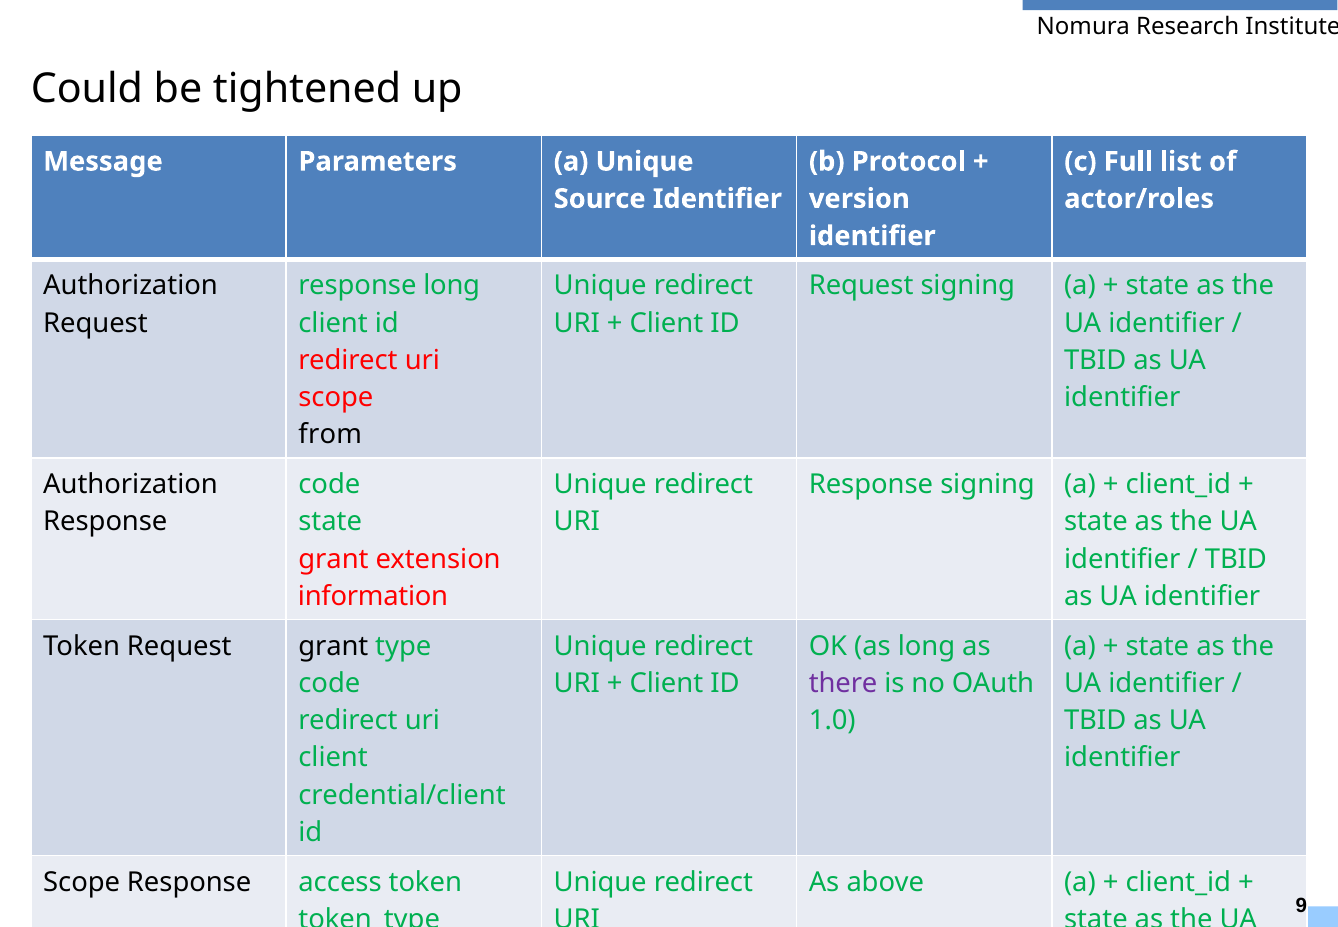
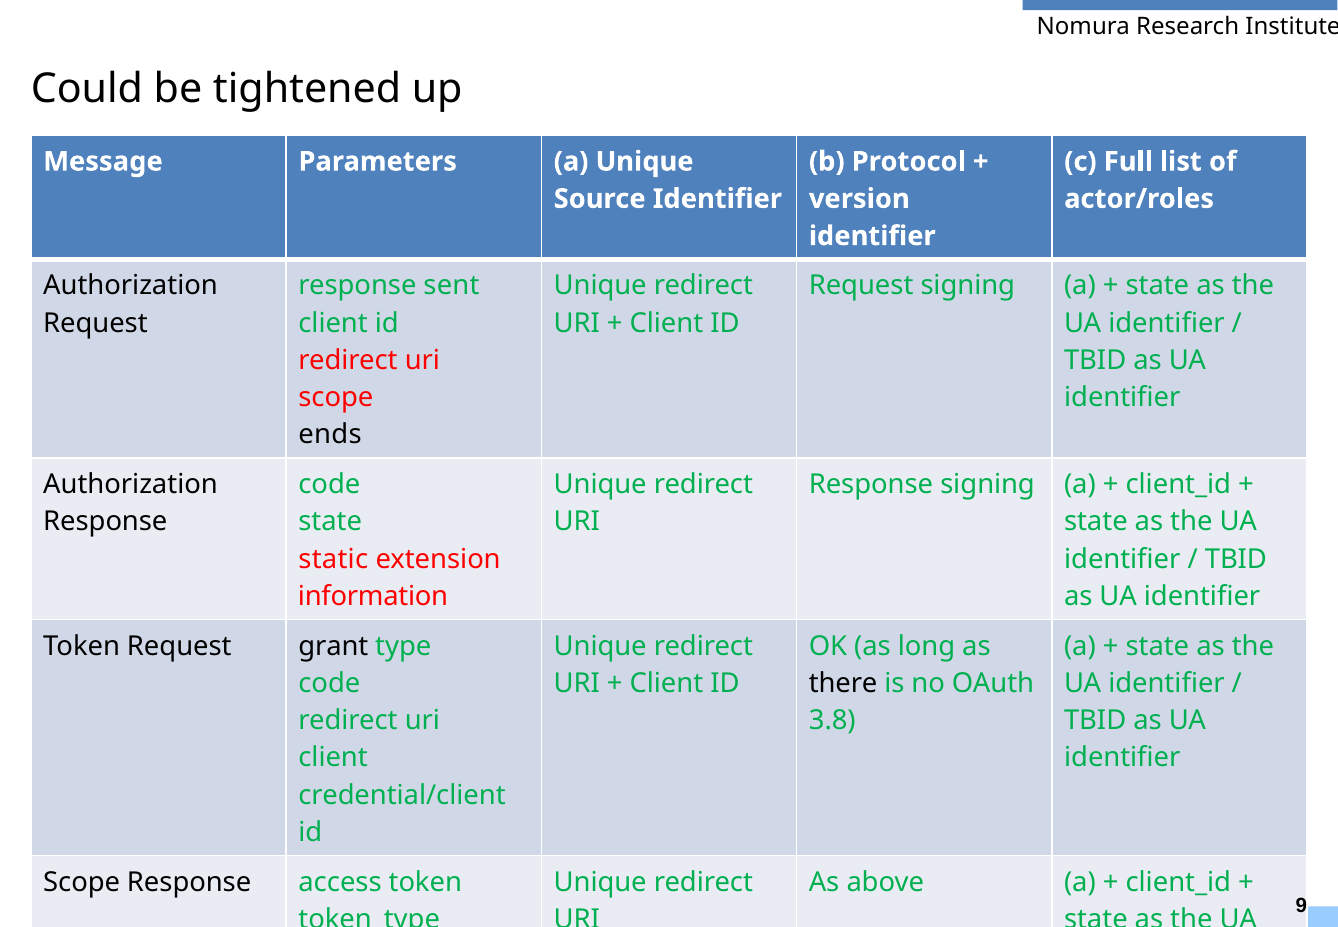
response long: long -> sent
from: from -> ends
grant at (333, 559): grant -> static
there colour: purple -> black
1.0: 1.0 -> 3.8
